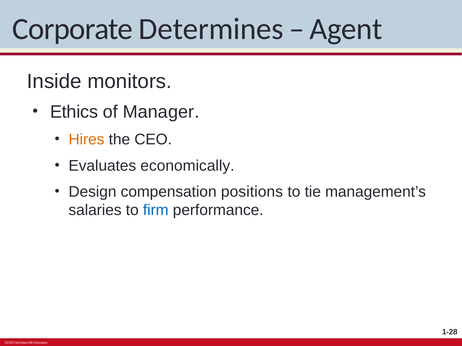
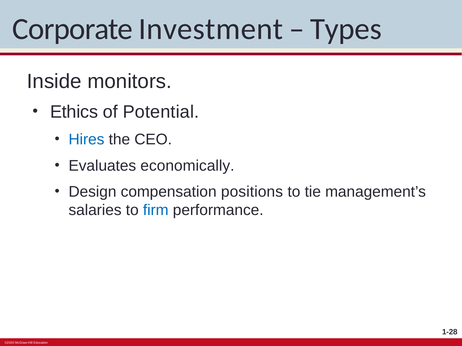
Determines: Determines -> Investment
Agent: Agent -> Types
Manager: Manager -> Potential
Hires colour: orange -> blue
